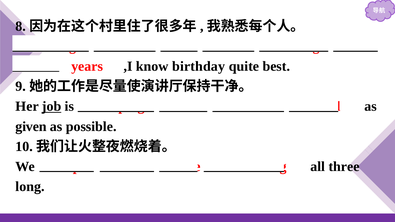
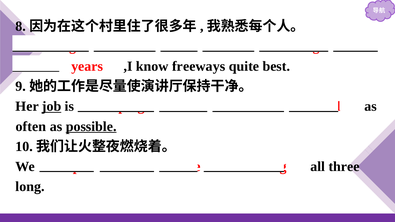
birthday: birthday -> freeways
given: given -> often
possible underline: none -> present
